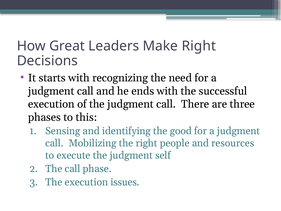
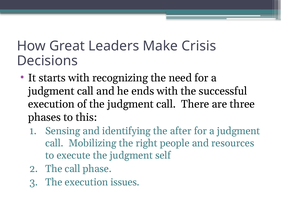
Make Right: Right -> Crisis
good: good -> after
